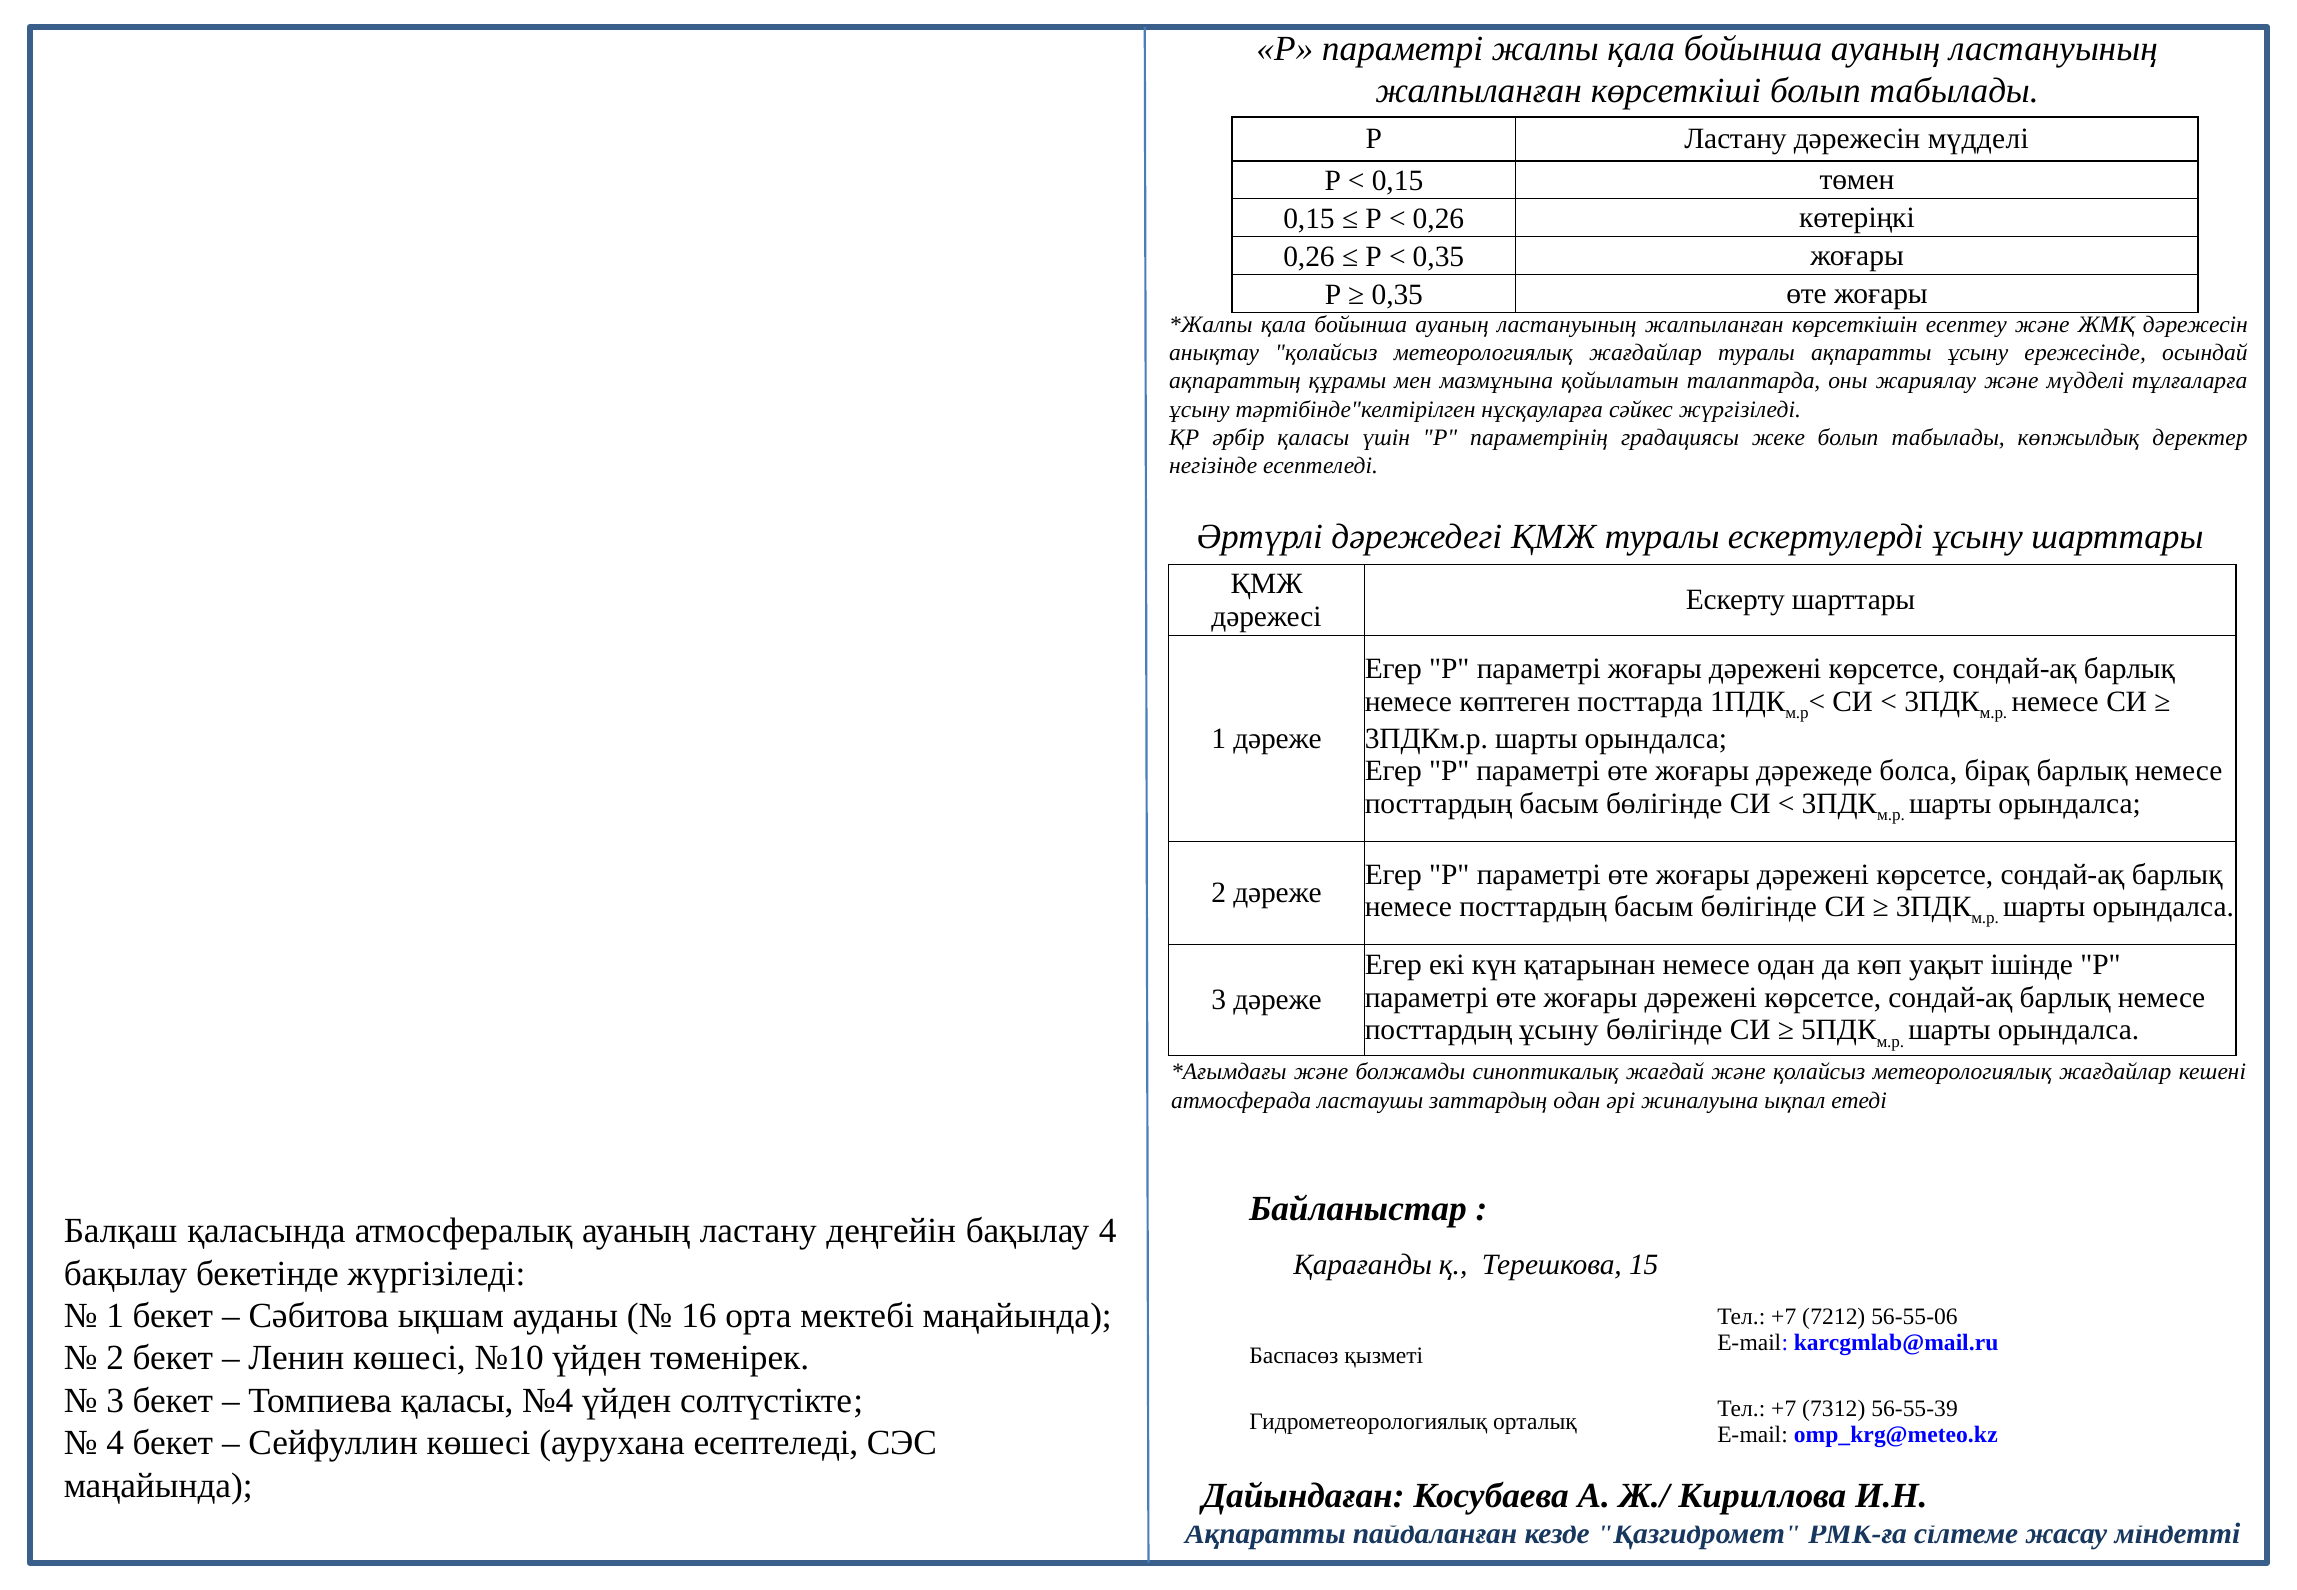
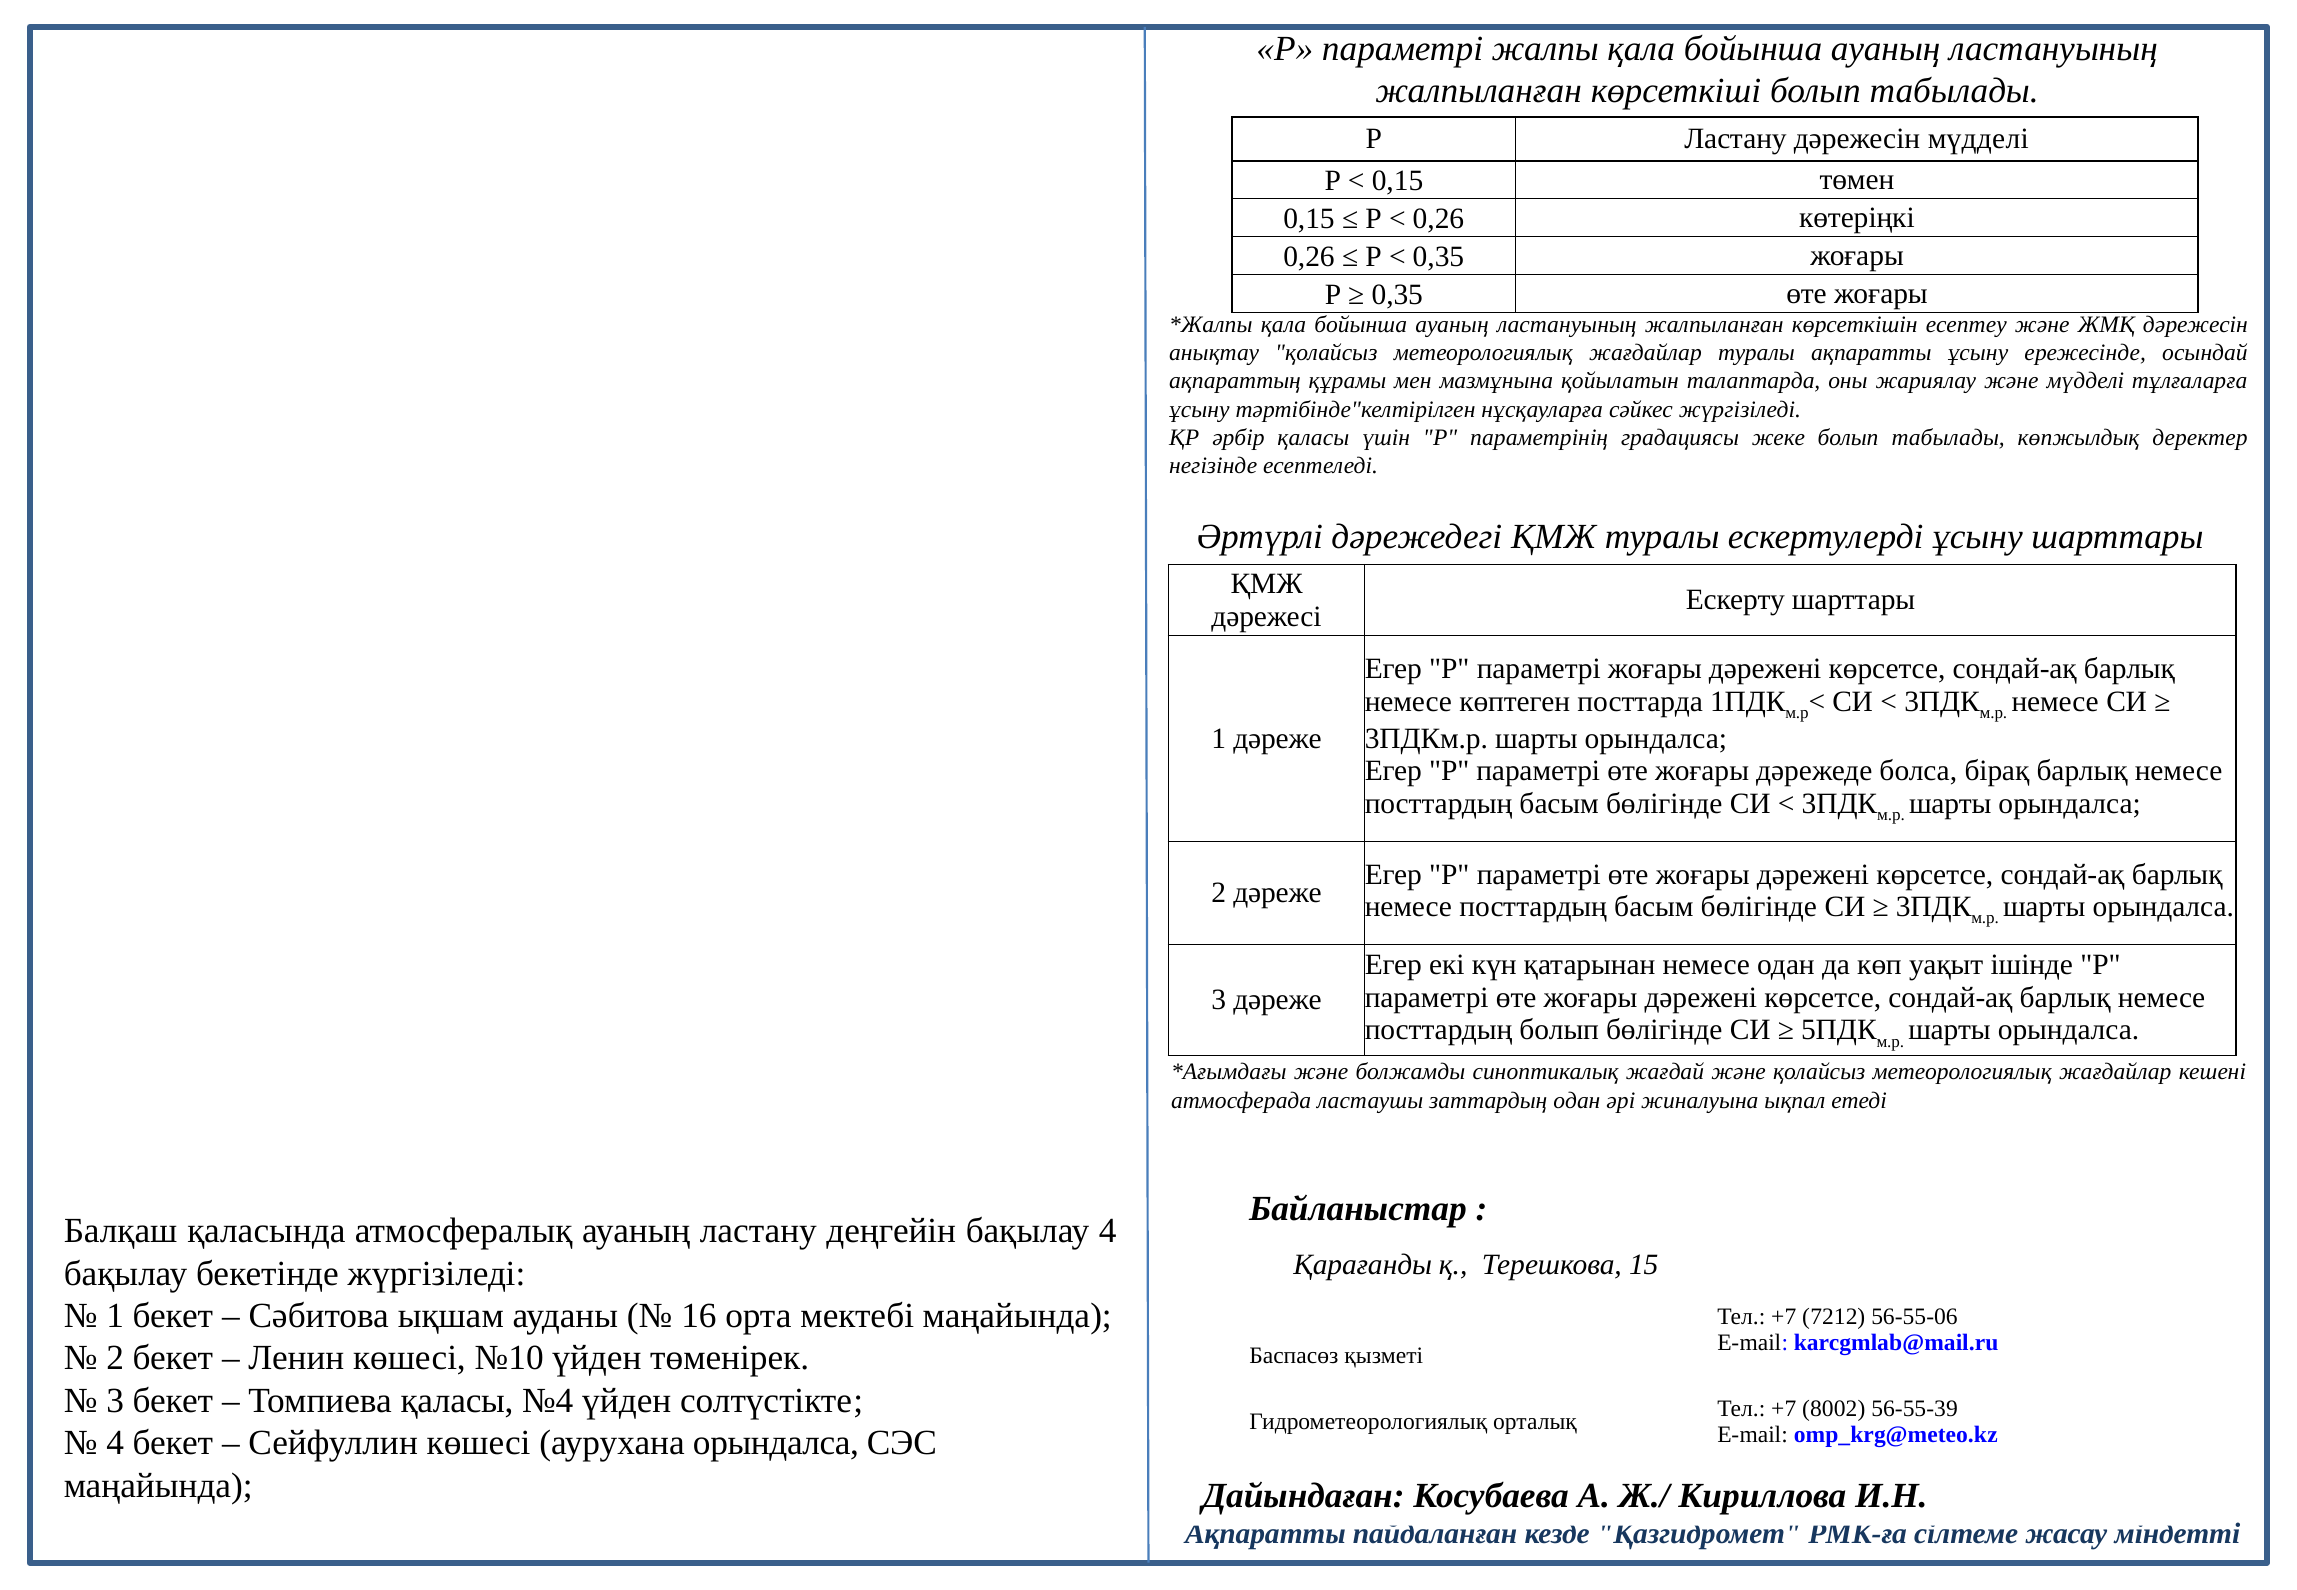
посттардың ұсыну: ұсыну -> болып
7312: 7312 -> 8002
аурухана есептеледі: есептеледі -> орындалса
